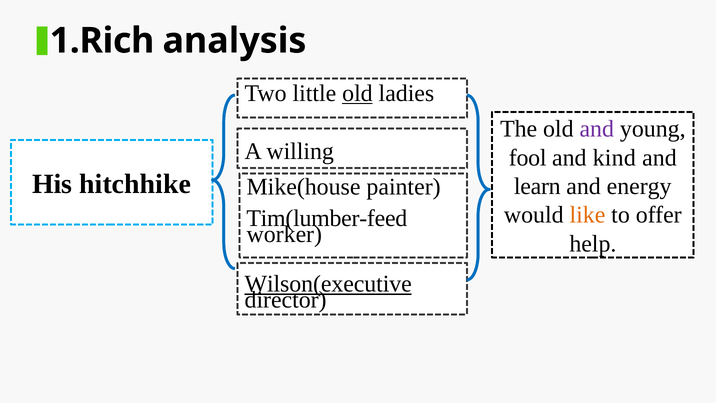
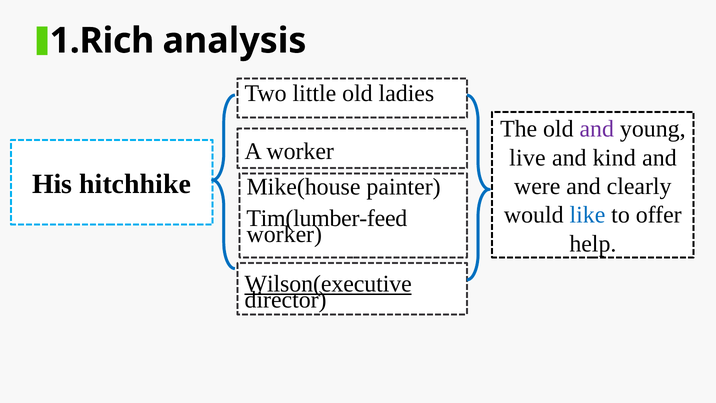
old at (357, 93) underline: present -> none
A willing: willing -> worker
fool: fool -> live
learn: learn -> were
energy: energy -> clearly
like colour: orange -> blue
